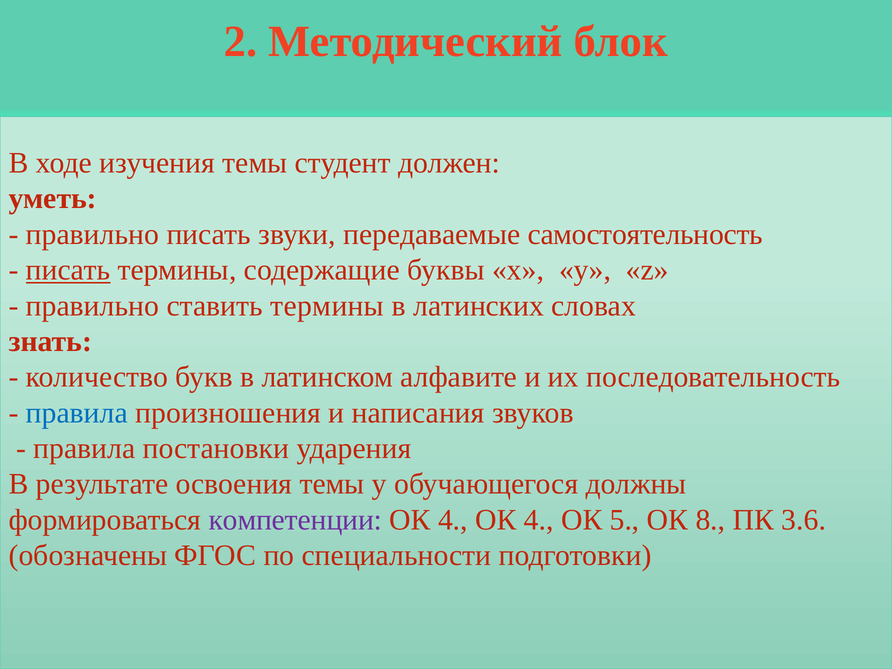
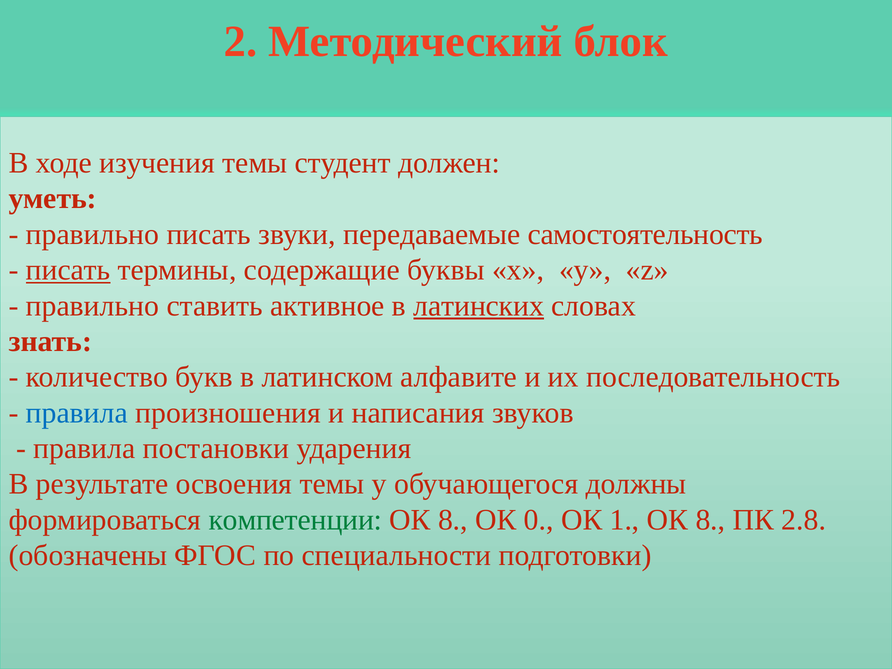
ставить термины: термины -> активное
латинских underline: none -> present
компетенции colour: purple -> green
4 at (453, 520): 4 -> 8
4 at (539, 520): 4 -> 0
5: 5 -> 1
3.6: 3.6 -> 2.8
